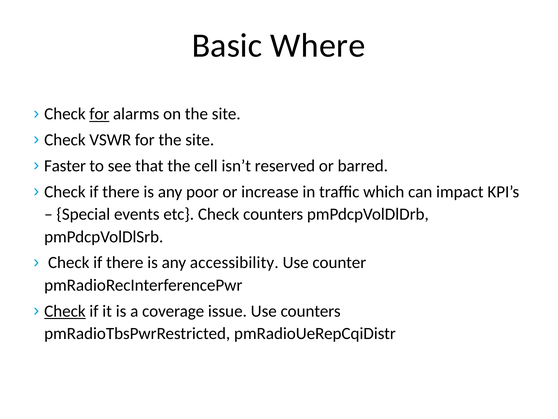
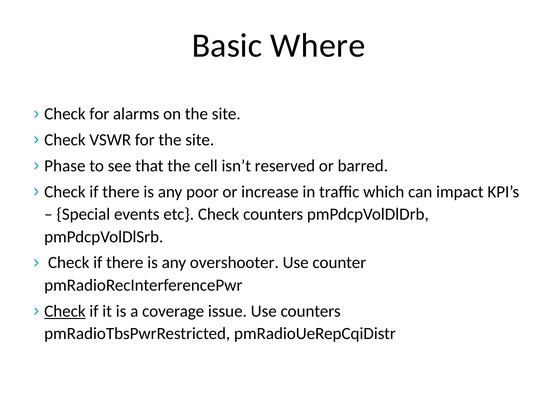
for at (99, 114) underline: present -> none
Faster: Faster -> Phase
accessibility: accessibility -> overshooter
